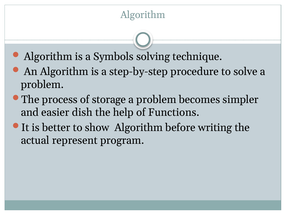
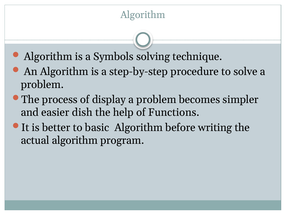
storage: storage -> display
show: show -> basic
actual represent: represent -> algorithm
